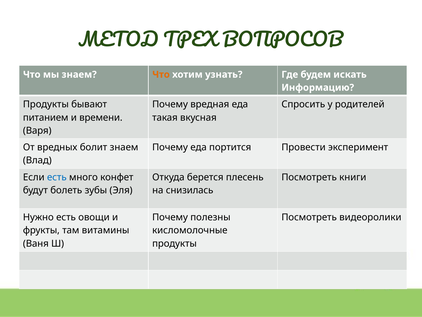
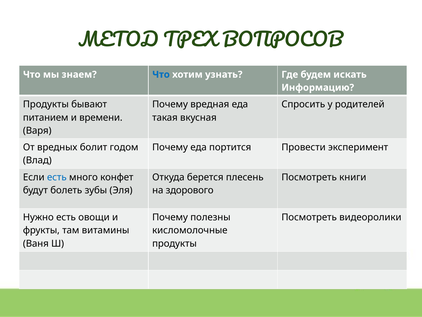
Что at (161, 74) colour: orange -> blue
болит знаем: знаем -> годом
снизилась: снизилась -> здорового
